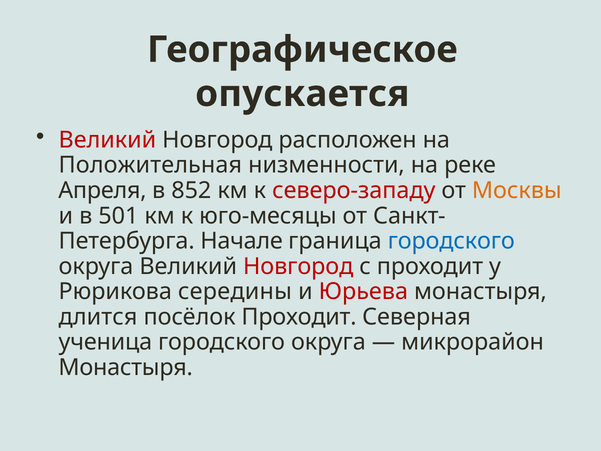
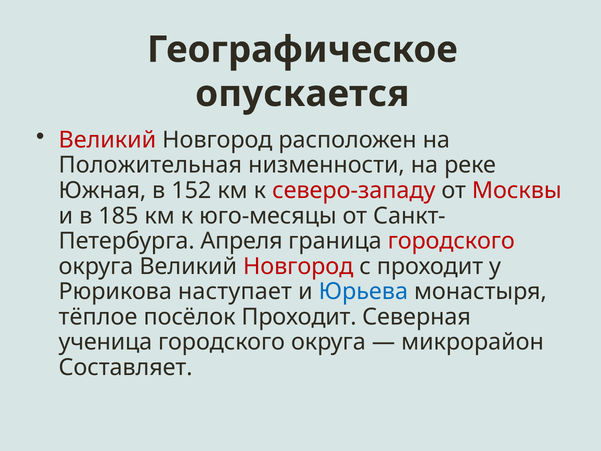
Апреля: Апреля -> Южная
852: 852 -> 152
Москвы colour: orange -> red
501: 501 -> 185
Начале: Начале -> Апреля
городского at (451, 241) colour: blue -> red
середины: середины -> наступает
Юрьева colour: red -> blue
длится: длится -> тёплое
Монастыря at (126, 367): Монастыря -> Составляет
